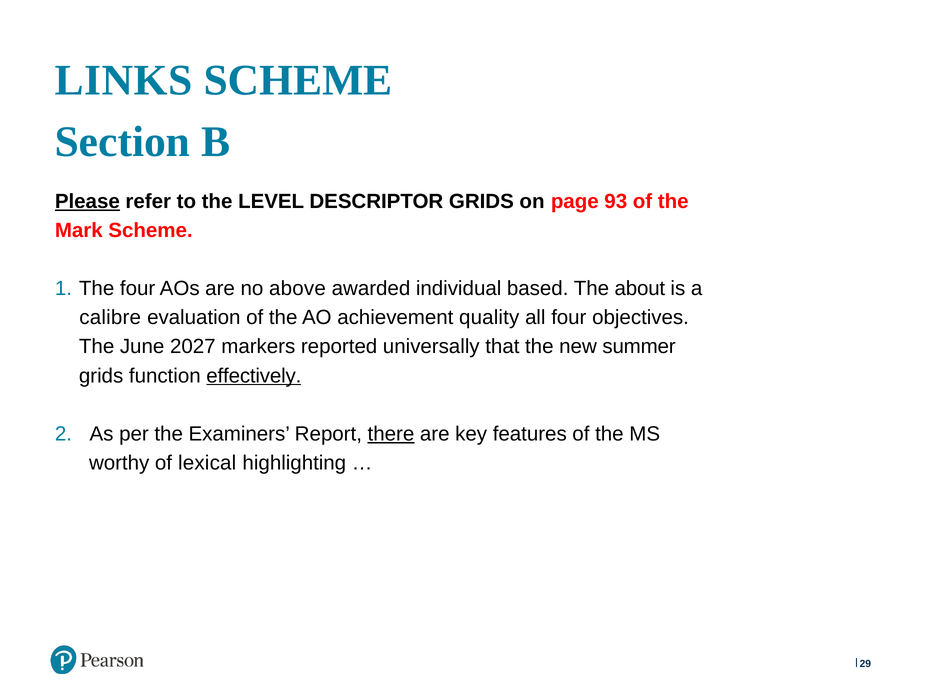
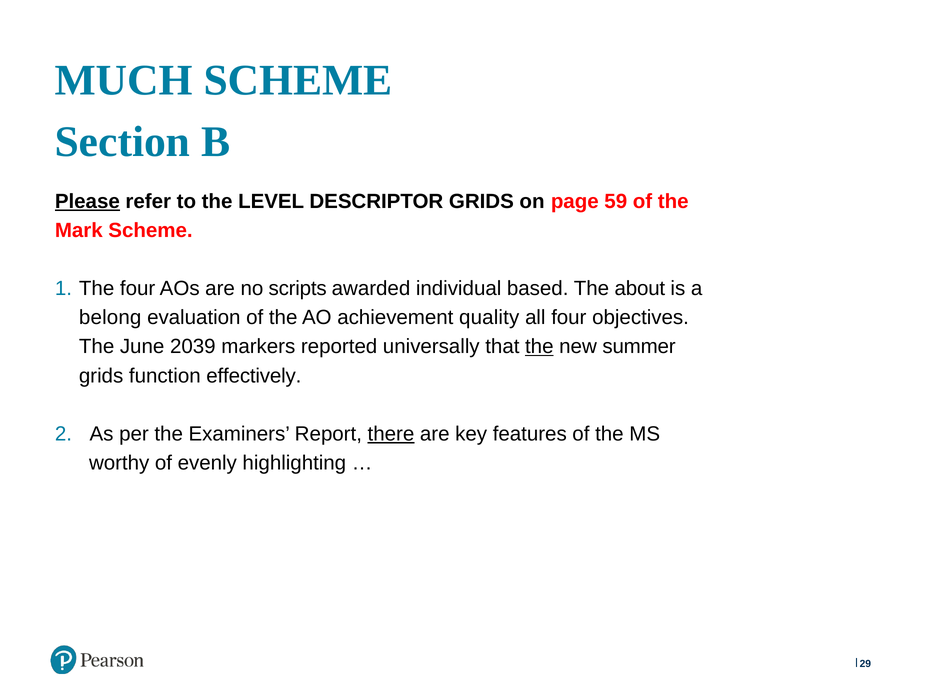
LINKS: LINKS -> MUCH
93: 93 -> 59
above: above -> scripts
calibre: calibre -> belong
2027: 2027 -> 2039
the at (539, 347) underline: none -> present
effectively underline: present -> none
lexical: lexical -> evenly
